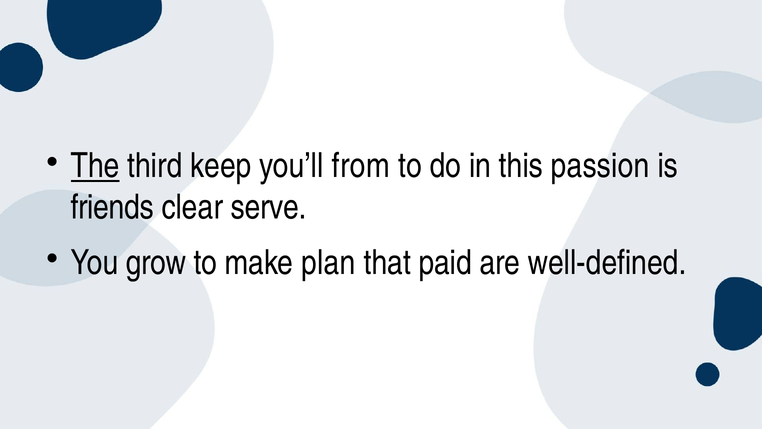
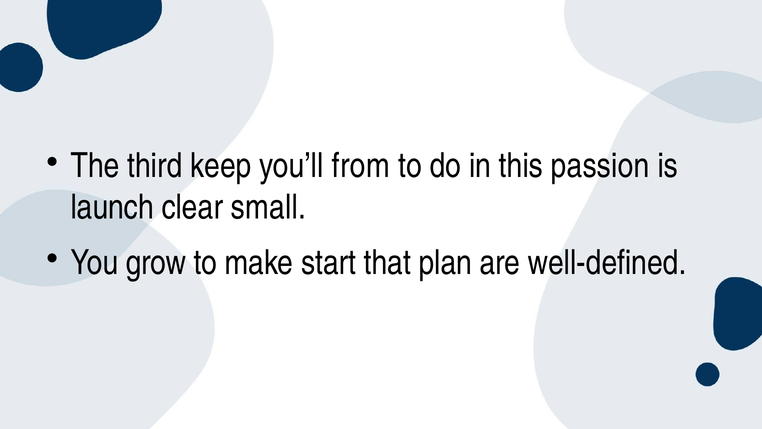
The underline: present -> none
friends: friends -> launch
serve: serve -> small
plan: plan -> start
paid: paid -> plan
